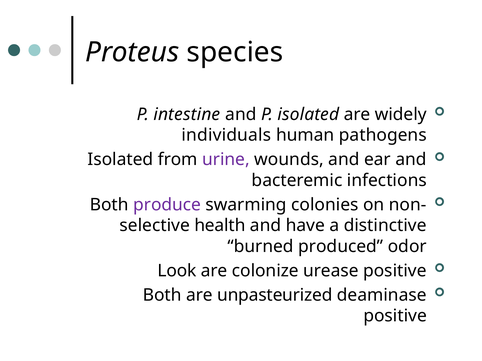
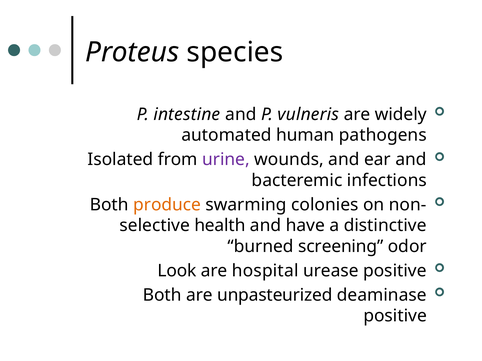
P isolated: isolated -> vulneris
individuals: individuals -> automated
produce colour: purple -> orange
produced: produced -> screening
colonize: colonize -> hospital
